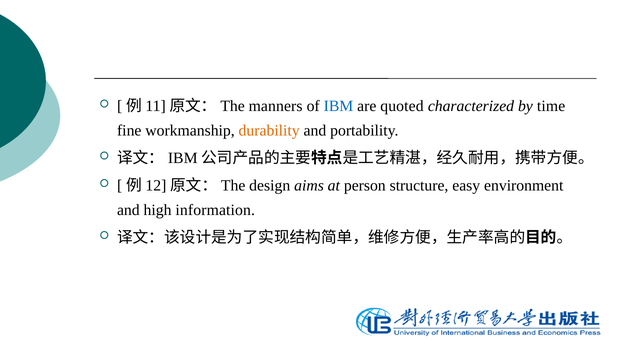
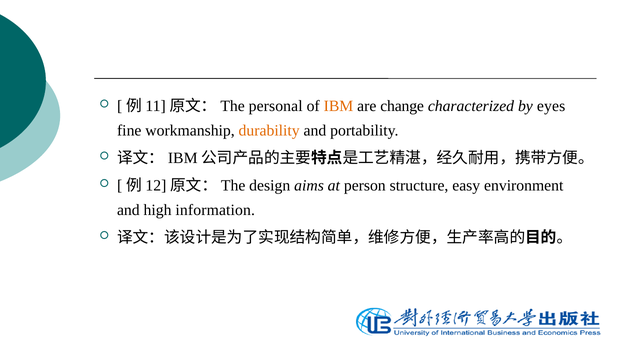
manners: manners -> personal
IBM colour: blue -> orange
quoted: quoted -> change
time: time -> eyes
